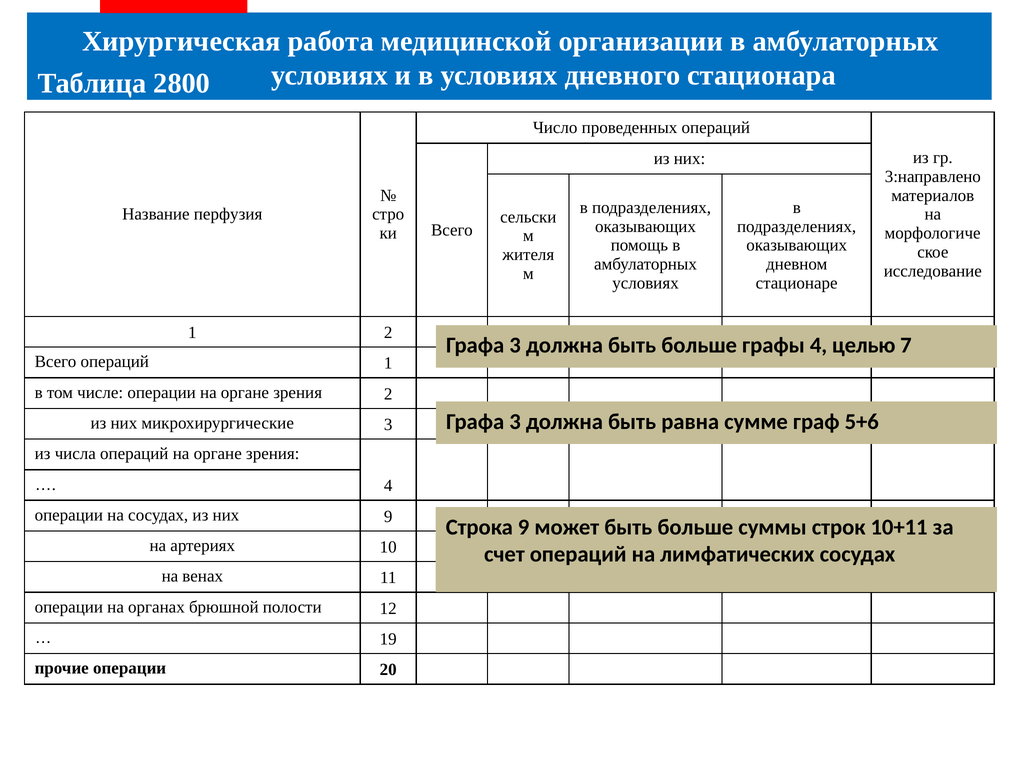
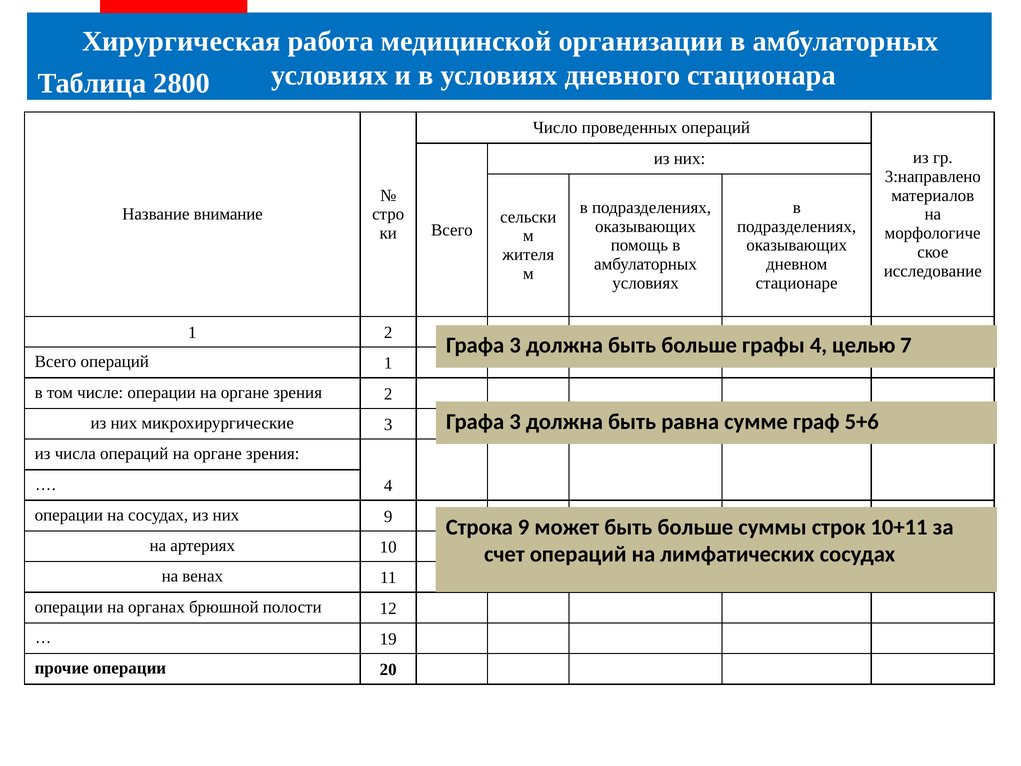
перфузия: перфузия -> внимание
